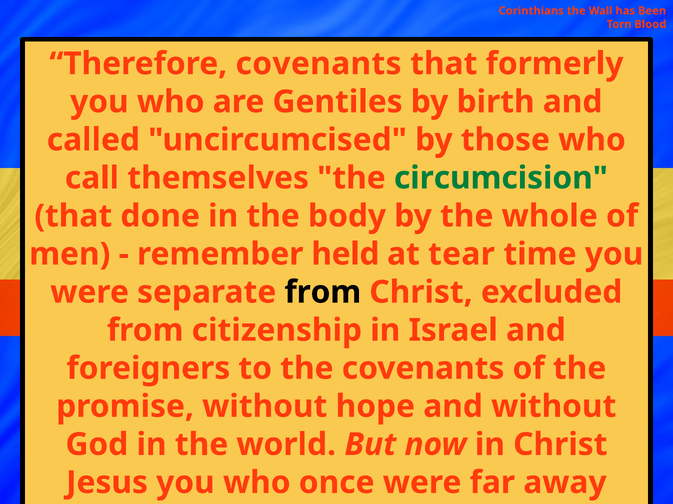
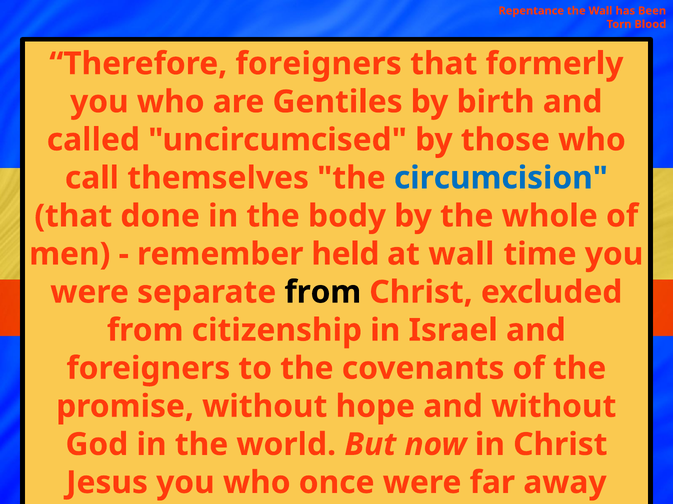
Corinthians: Corinthians -> Repentance
Therefore covenants: covenants -> foreigners
circumcision colour: green -> blue
at tear: tear -> wall
